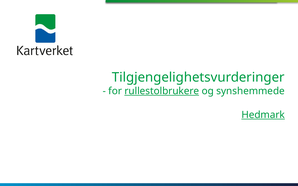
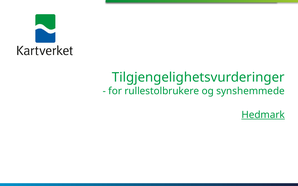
rullestolbrukere underline: present -> none
